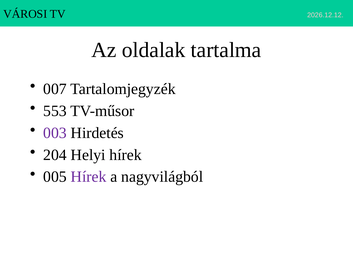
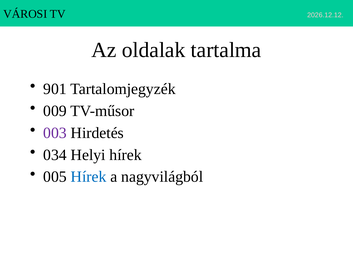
007: 007 -> 901
553: 553 -> 009
204: 204 -> 034
Hírek at (89, 177) colour: purple -> blue
